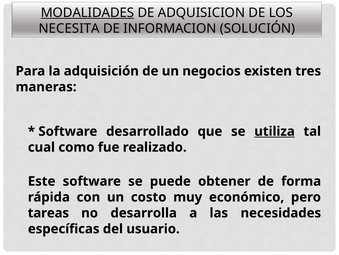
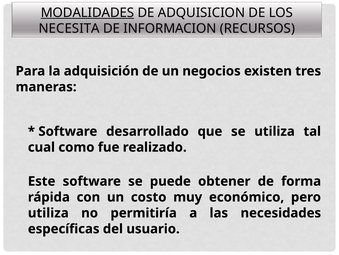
SOLUCIÓN: SOLUCIÓN -> RECURSOS
utiliza at (275, 131) underline: present -> none
tareas at (48, 212): tareas -> utiliza
desarrolla: desarrolla -> permitiría
